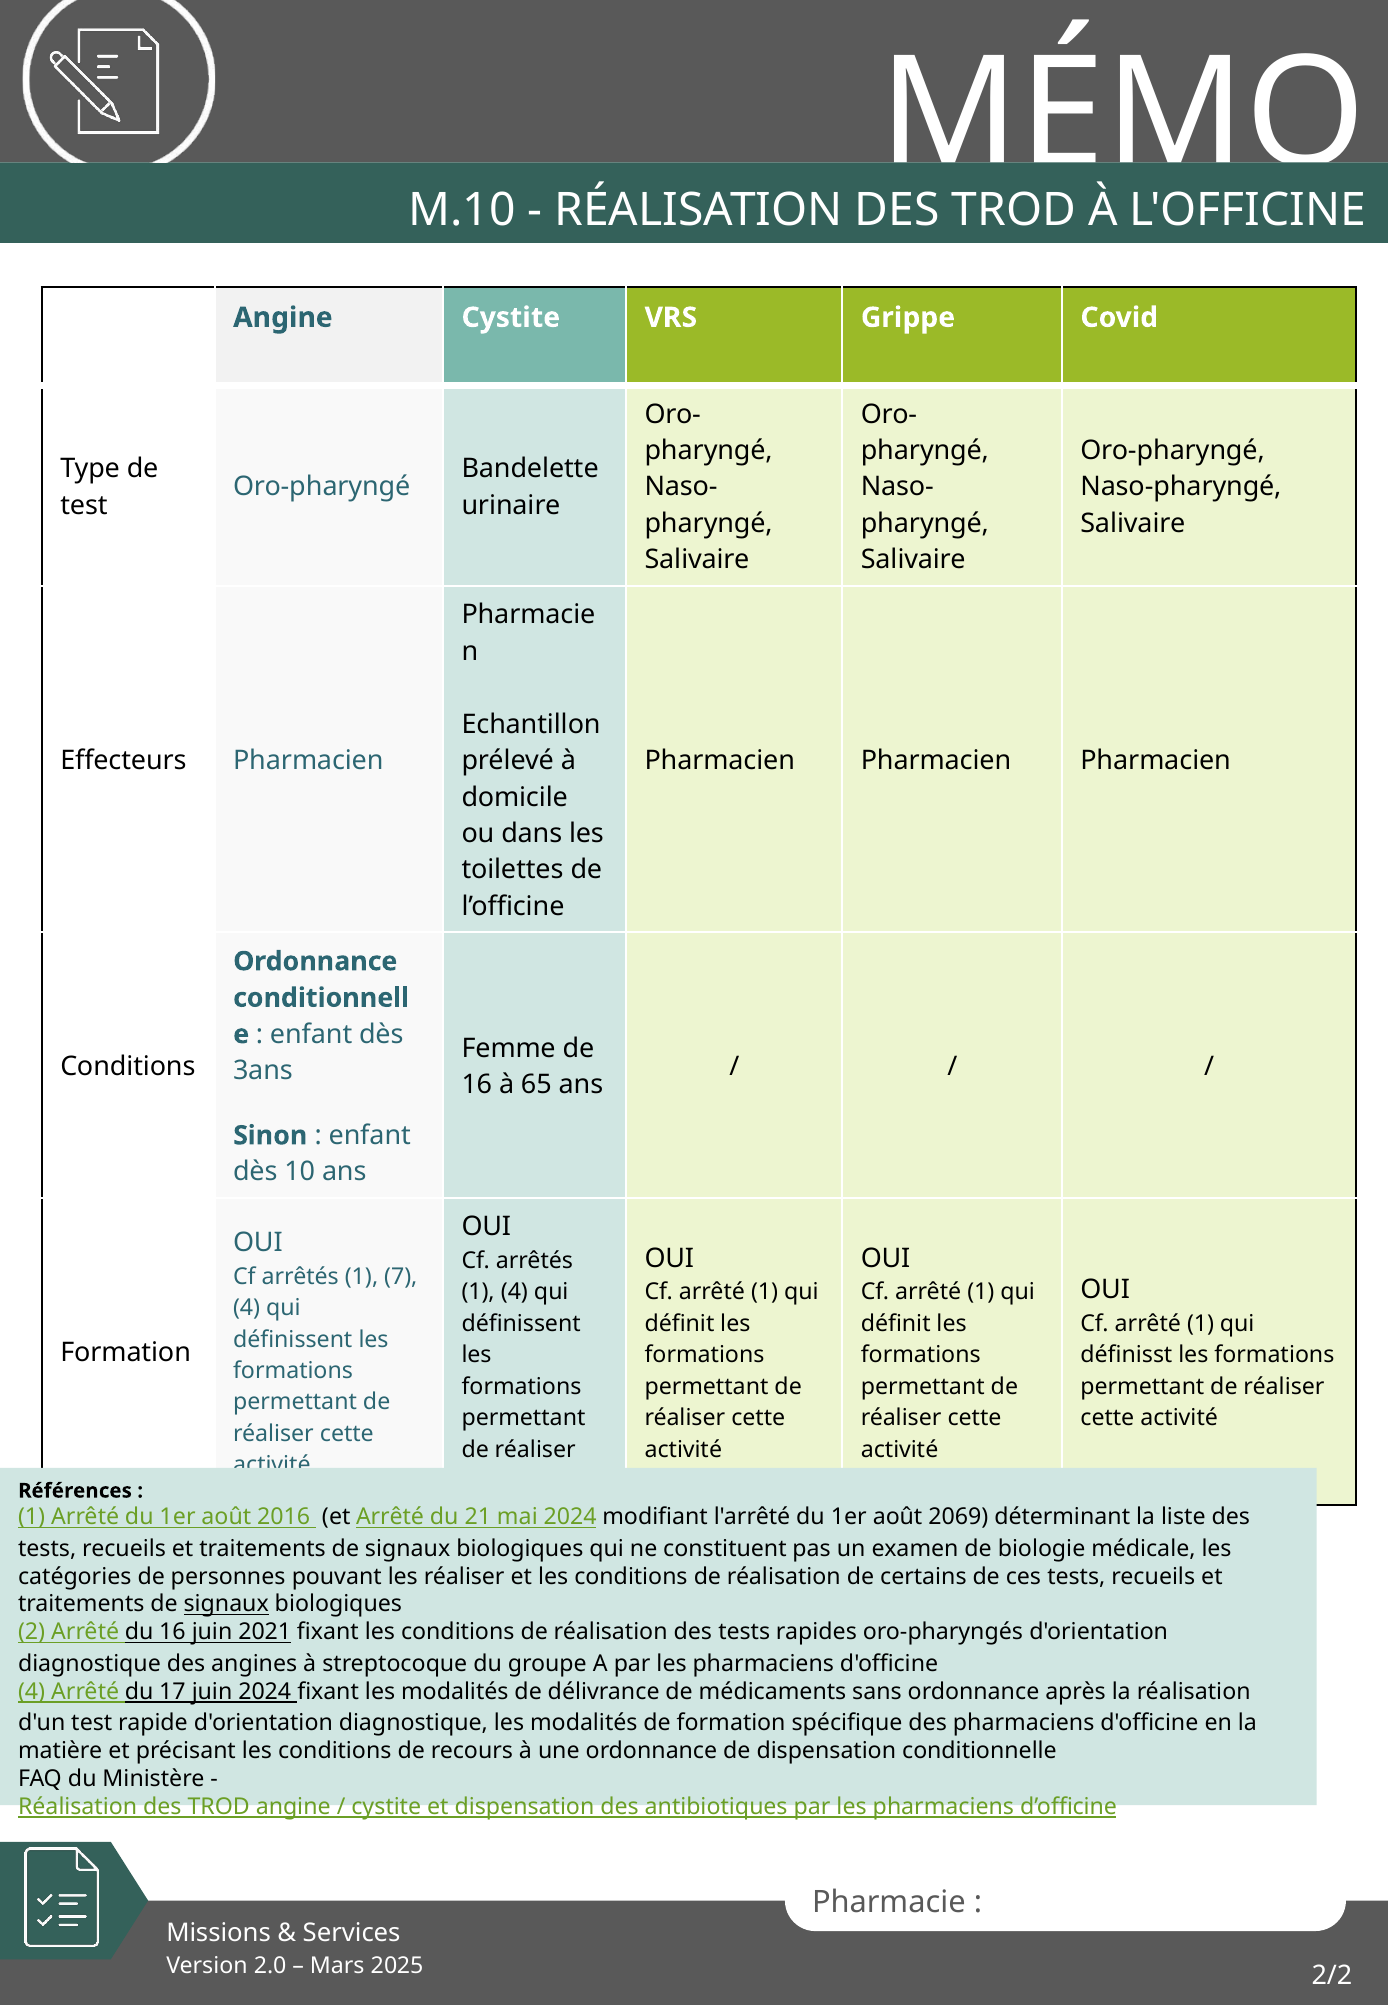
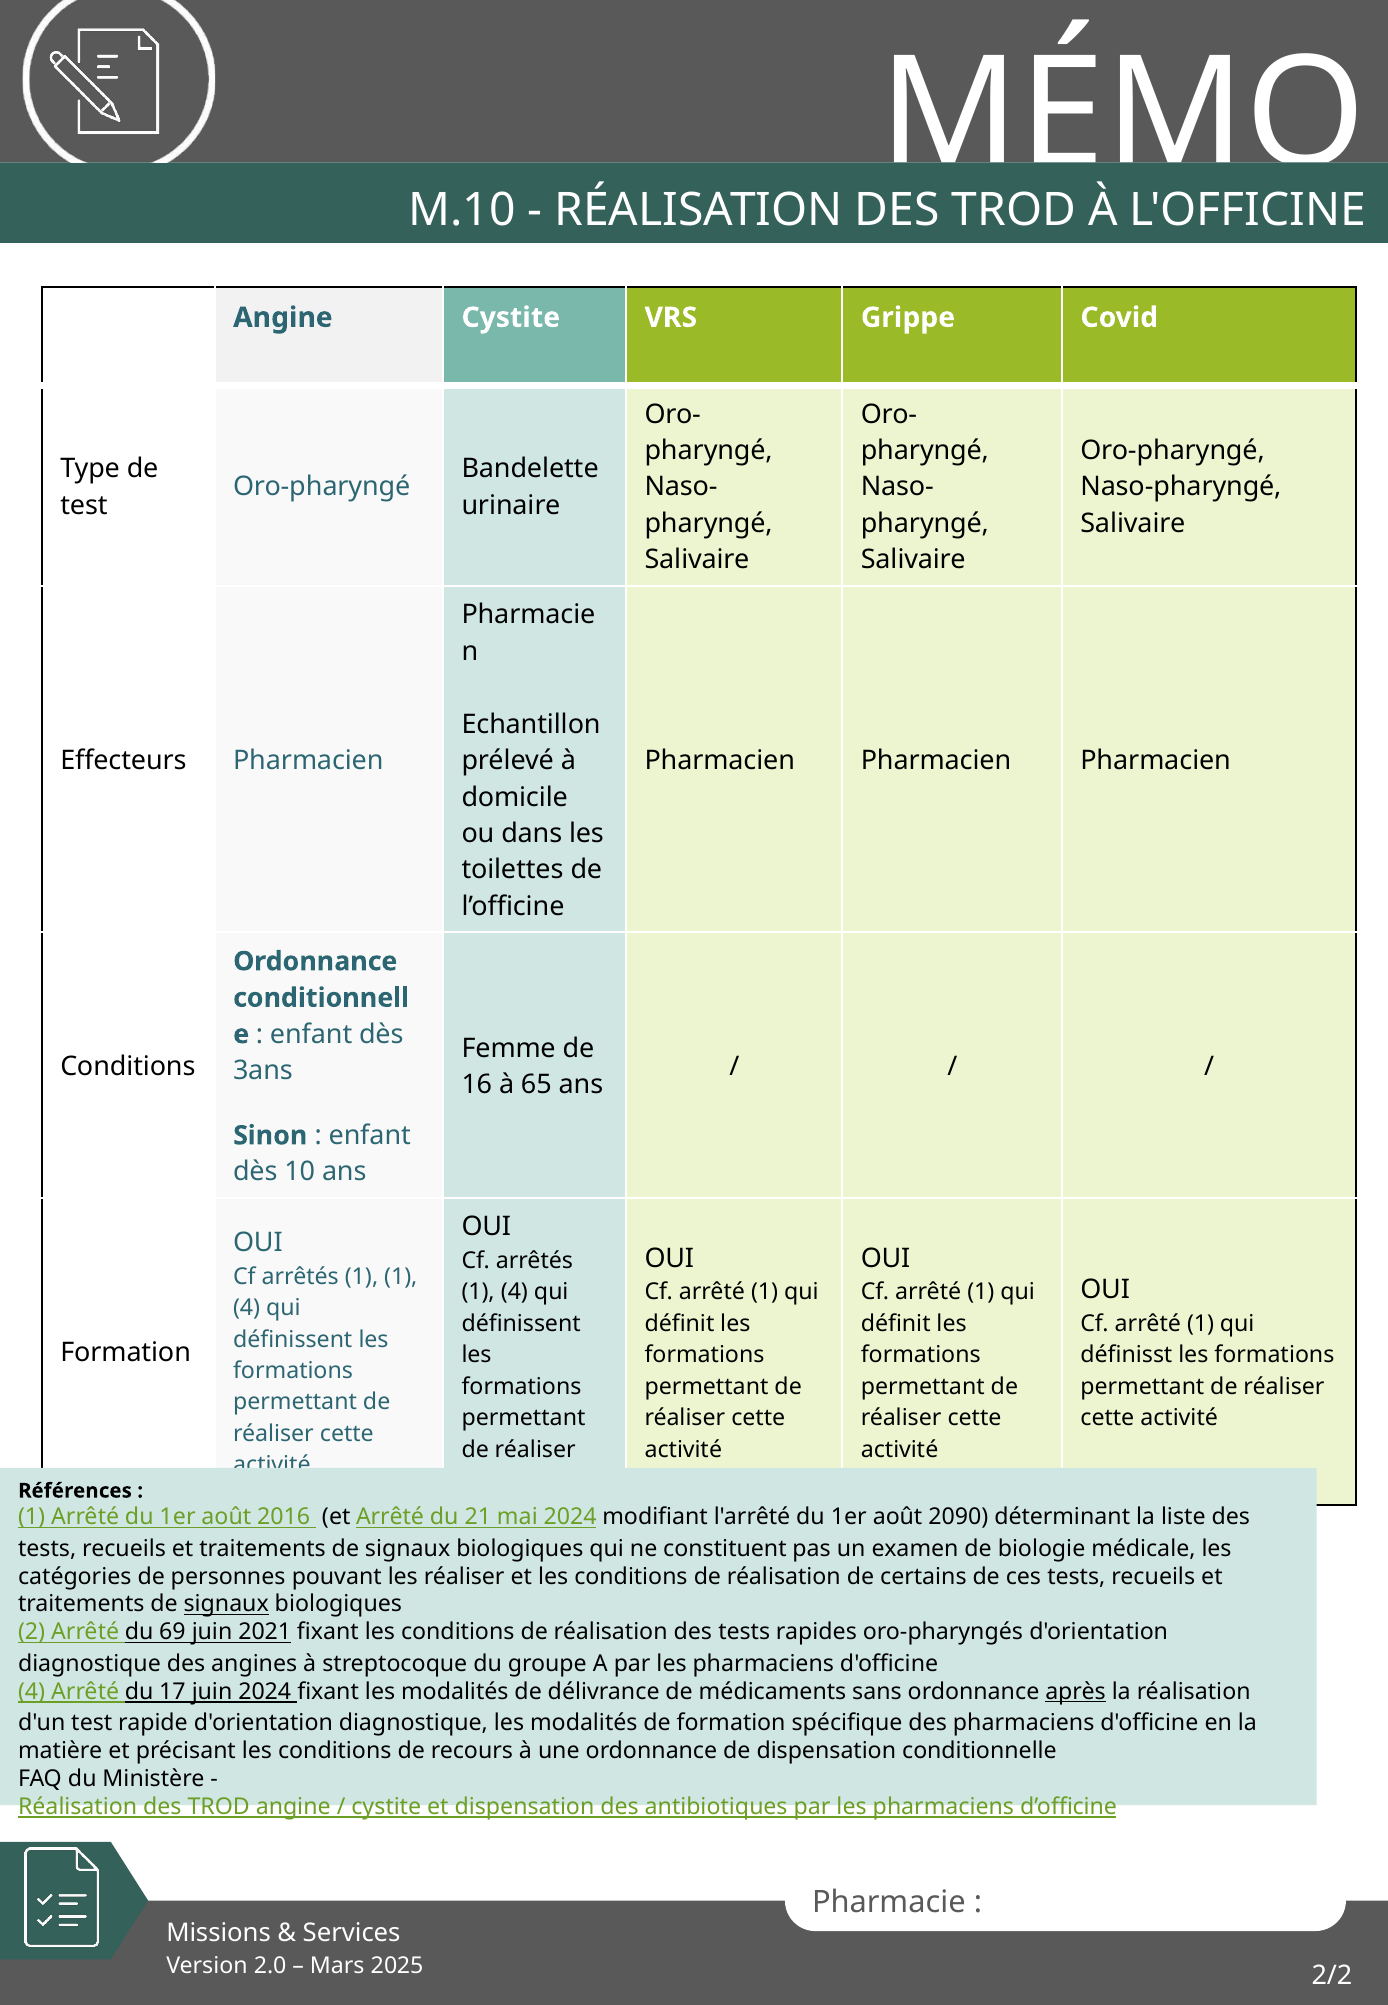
1 7: 7 -> 1
2069: 2069 -> 2090
du 16: 16 -> 69
après underline: none -> present
